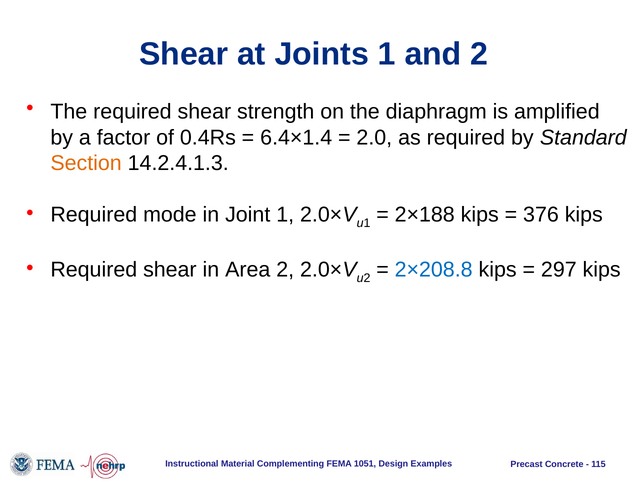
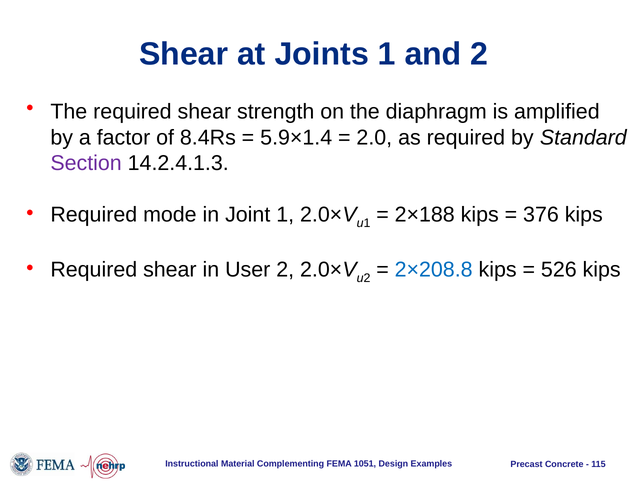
0.4Rs: 0.4Rs -> 8.4Rs
6.4×1.4: 6.4×1.4 -> 5.9×1.4
Section colour: orange -> purple
Area: Area -> User
297: 297 -> 526
